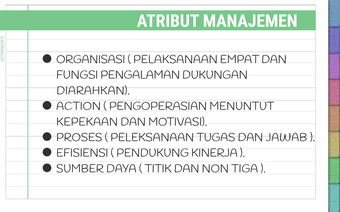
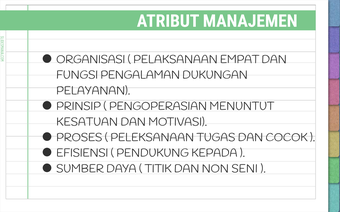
DIARAHKAN: DIARAHKAN -> PELAYANAN
ACTION: ACTION -> PRINSIP
KEPEKAAN: KEPEKAAN -> KESATUAN
JAWAB: JAWAB -> COCOK
KINERJA: KINERJA -> KEPADA
TIGA: TIGA -> SENI
